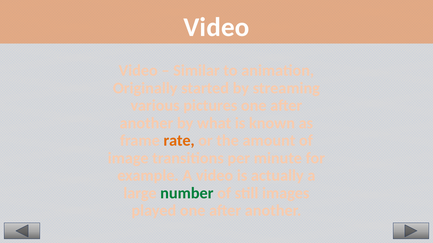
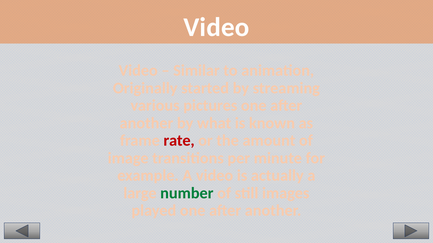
rate colour: orange -> red
